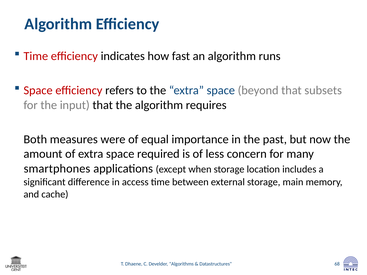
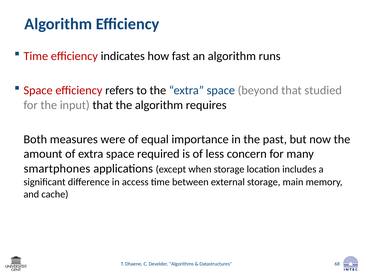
subsets: subsets -> studied
